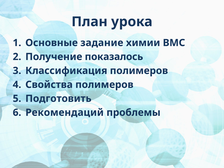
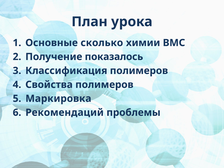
задание: задание -> сколько
Подготовить: Подготовить -> Маркировка
